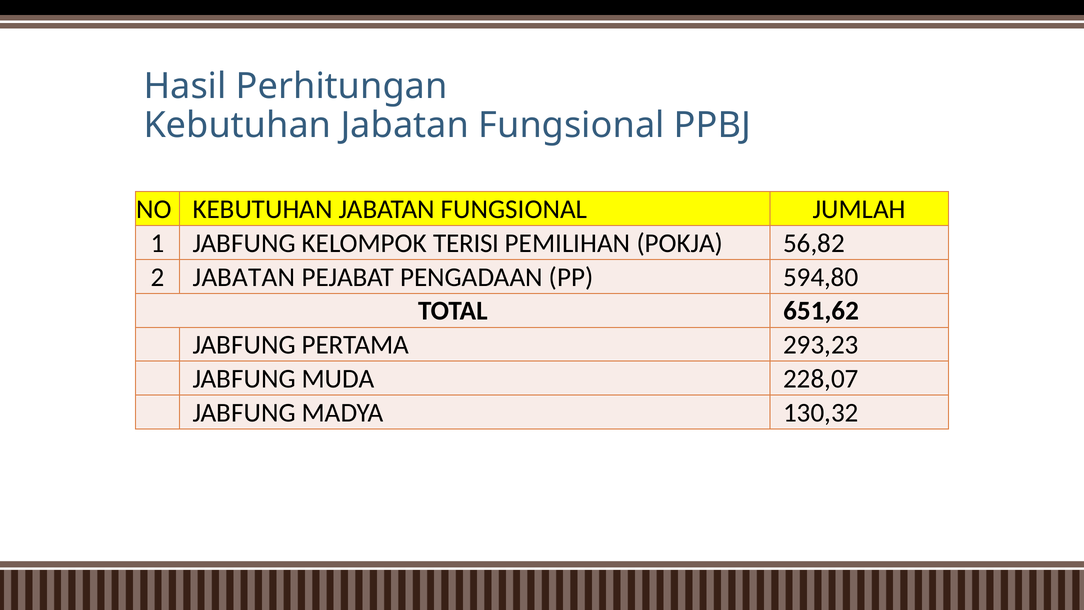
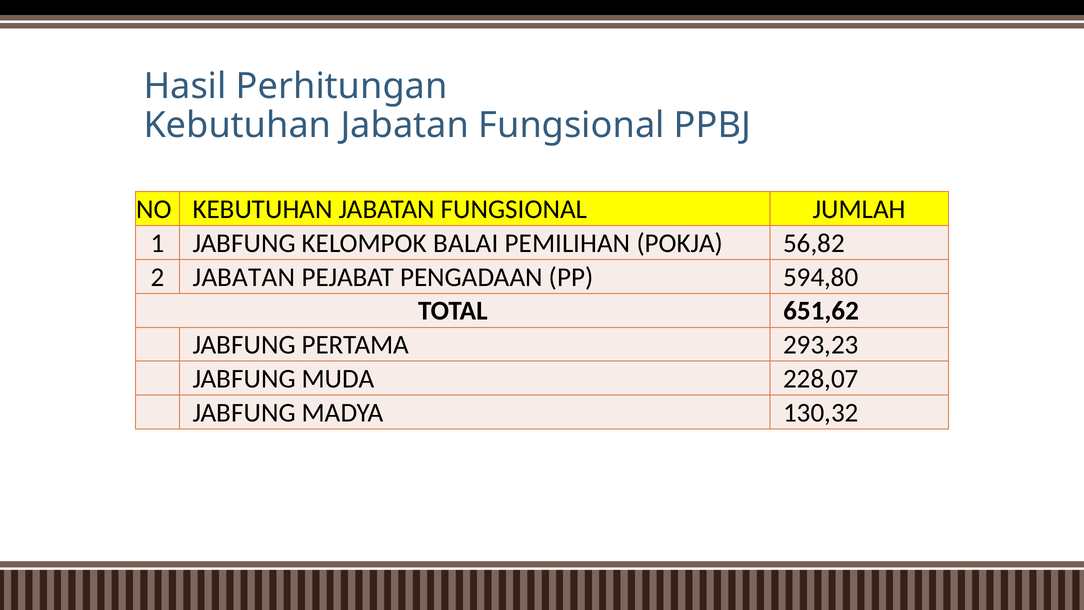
TERISI: TERISI -> BALAI
